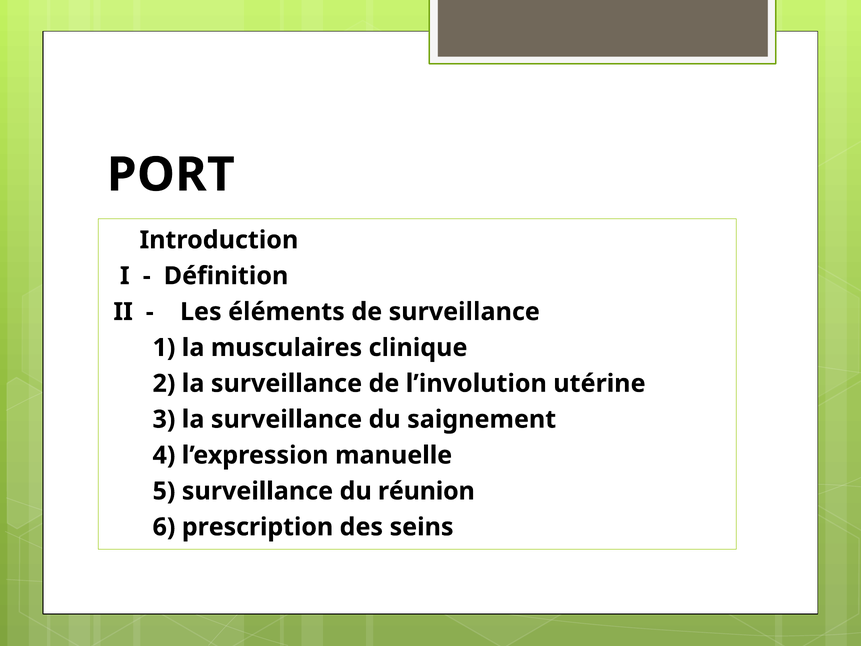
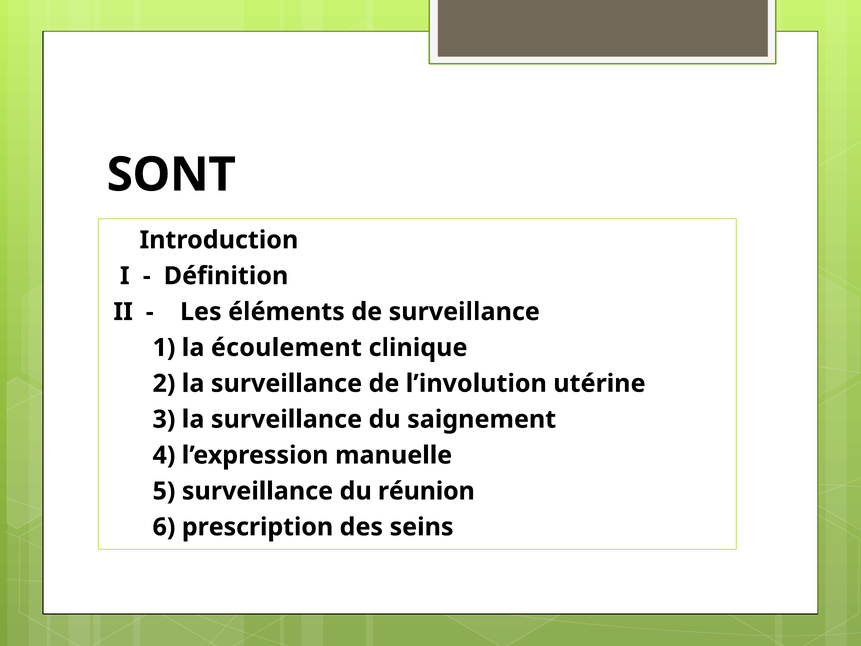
PORT: PORT -> SONT
musculaires: musculaires -> écoulement
